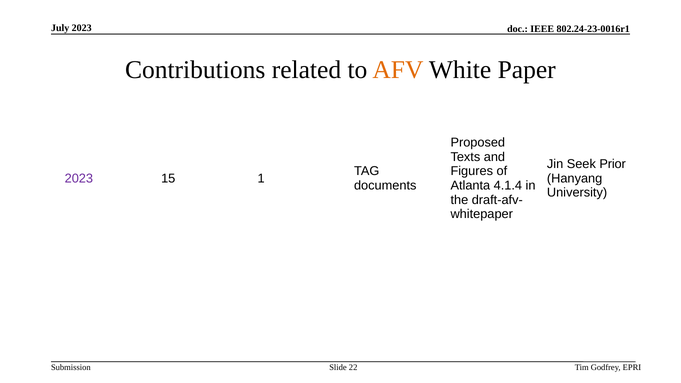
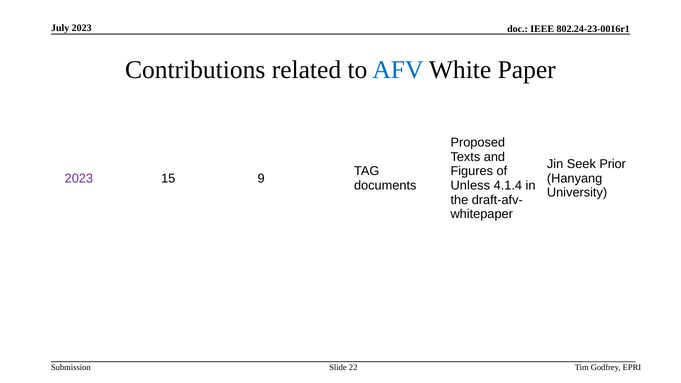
AFV colour: orange -> blue
1: 1 -> 9
Atlanta: Atlanta -> Unless
